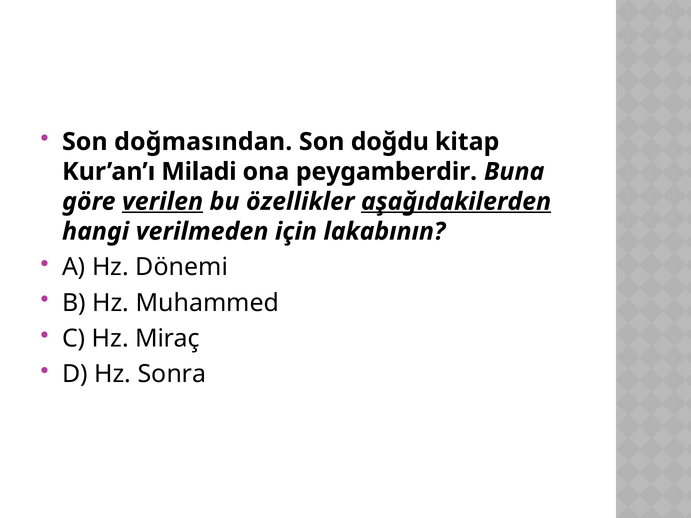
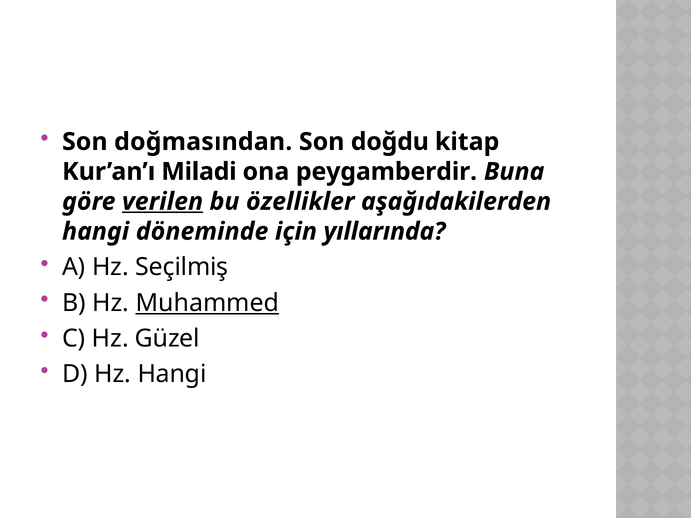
aşağıdakilerden underline: present -> none
verilmeden: verilmeden -> döneminde
lakabının: lakabının -> yıllarında
Dönemi: Dönemi -> Seçilmiş
Muhammed underline: none -> present
Miraç: Miraç -> Güzel
Hz Sonra: Sonra -> Hangi
